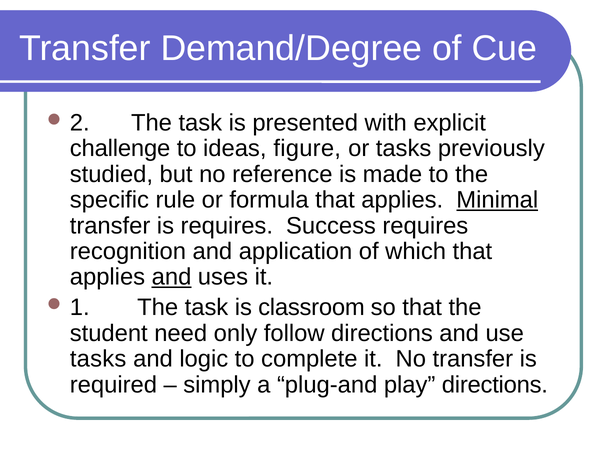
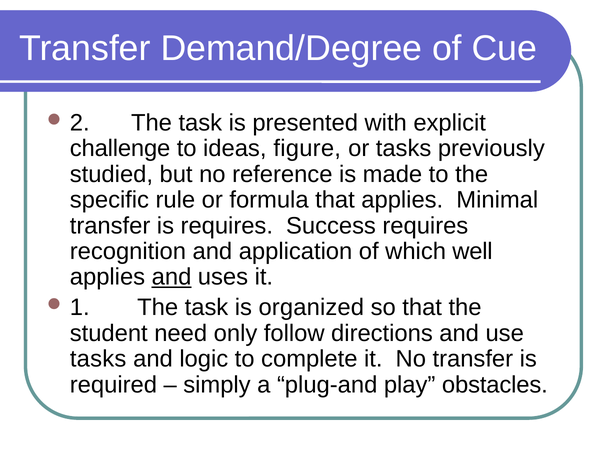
Minimal underline: present -> none
which that: that -> well
classroom: classroom -> organized
play directions: directions -> obstacles
